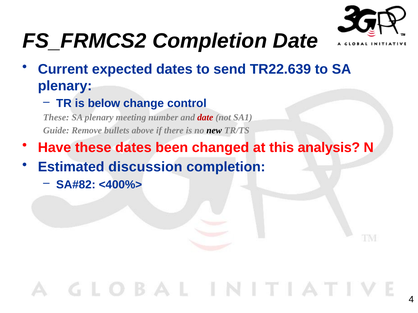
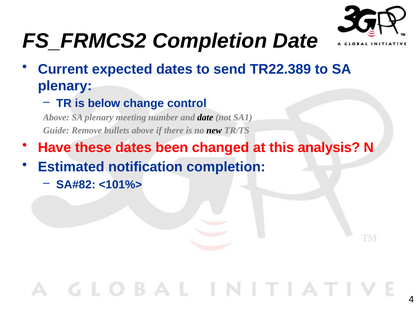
TR22.639: TR22.639 -> TR22.389
These at (56, 118): These -> Above
date at (205, 118) colour: red -> black
discussion: discussion -> notification
<400%>: <400%> -> <101%>
